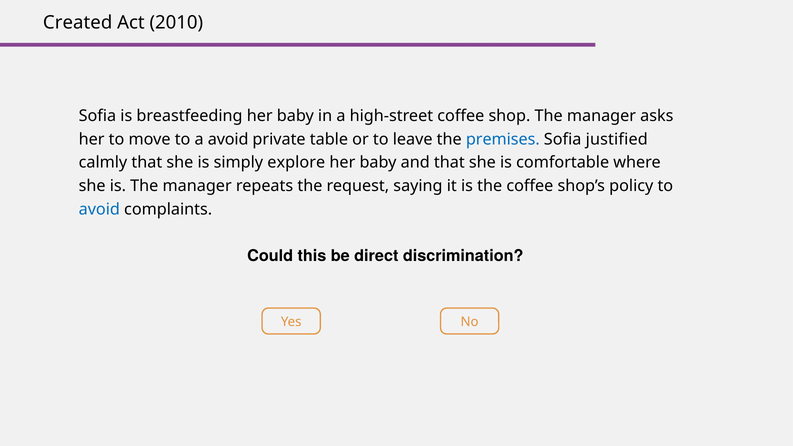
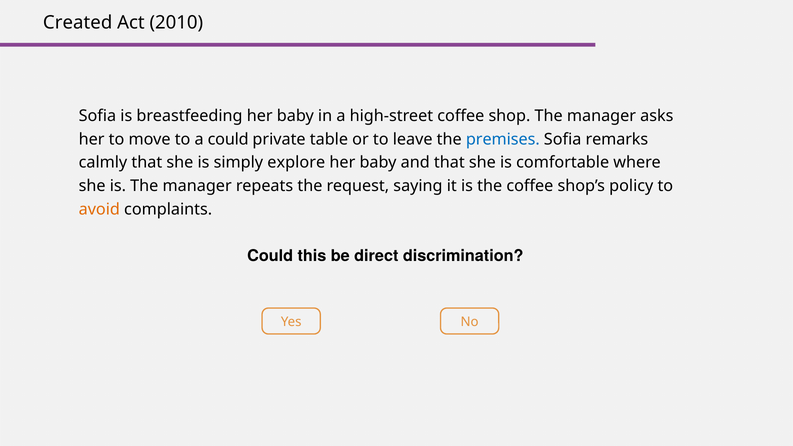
a avoid: avoid -> could
justified: justified -> remarks
avoid at (99, 209) colour: blue -> orange
